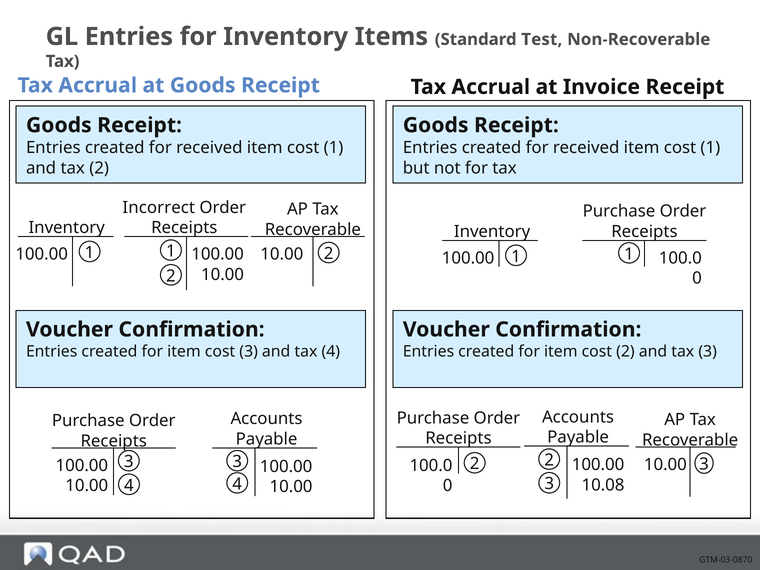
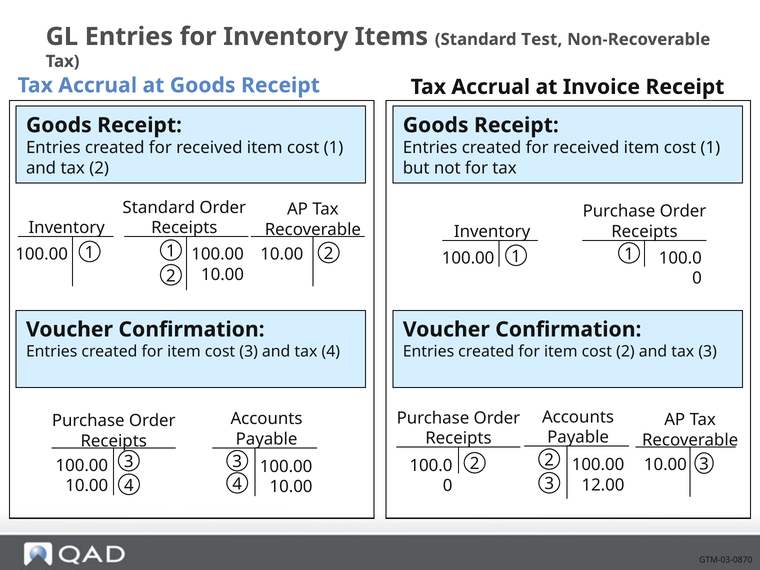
Incorrect at (159, 207): Incorrect -> Standard
10.08: 10.08 -> 12.00
